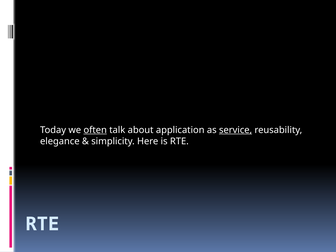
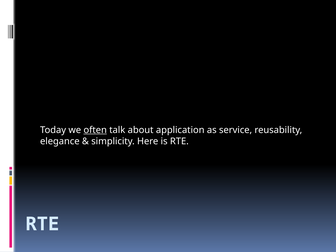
service underline: present -> none
